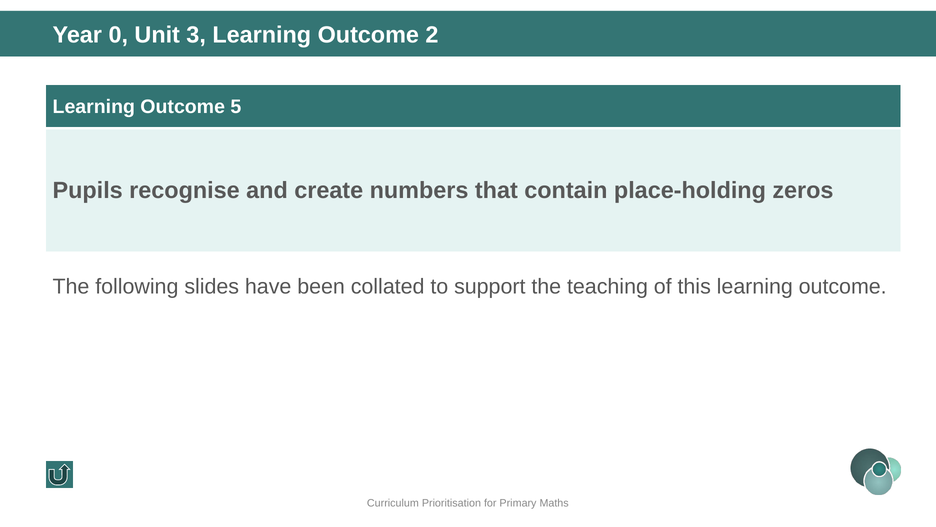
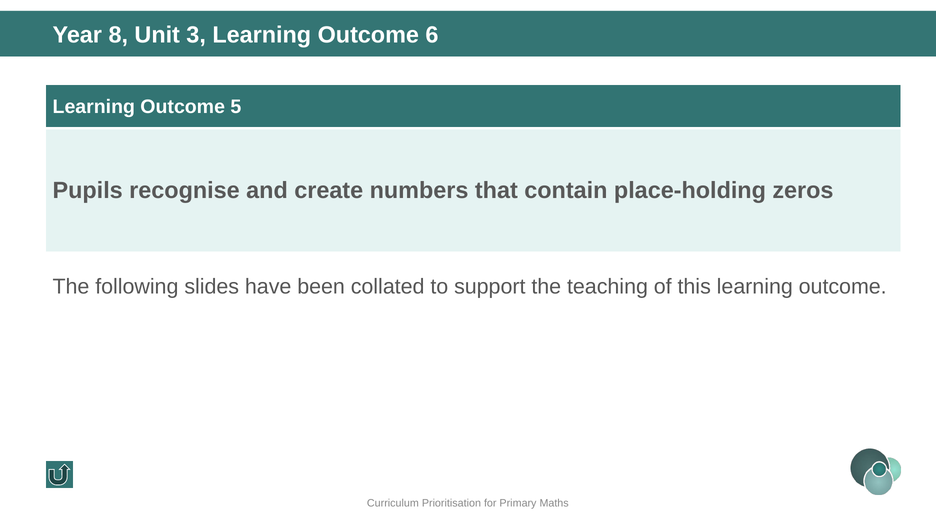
0: 0 -> 8
2: 2 -> 6
